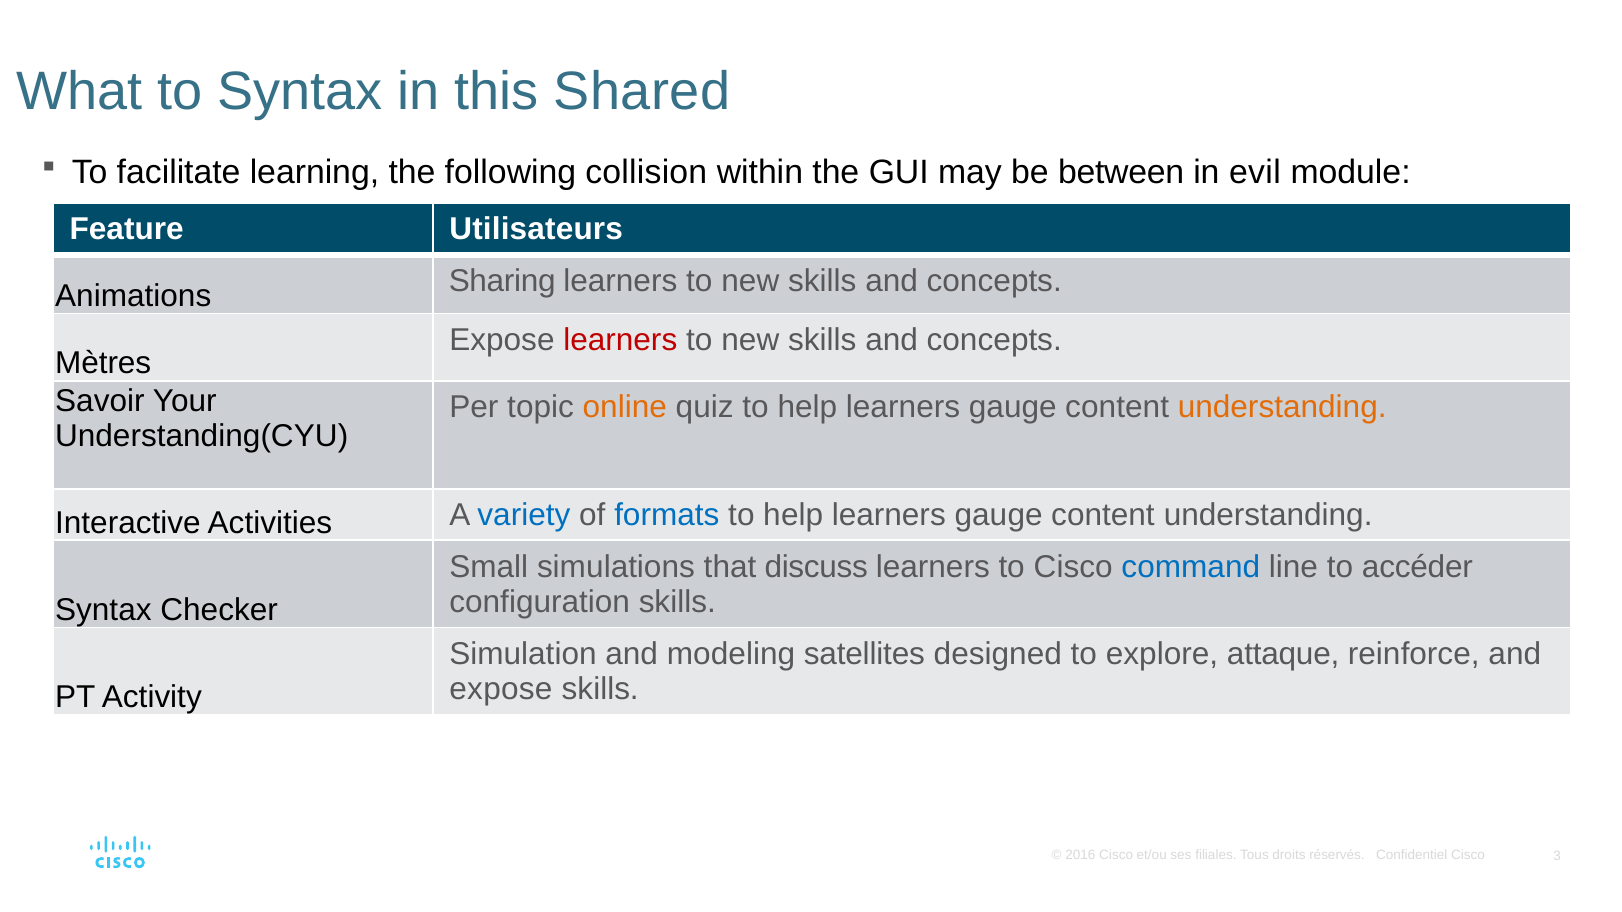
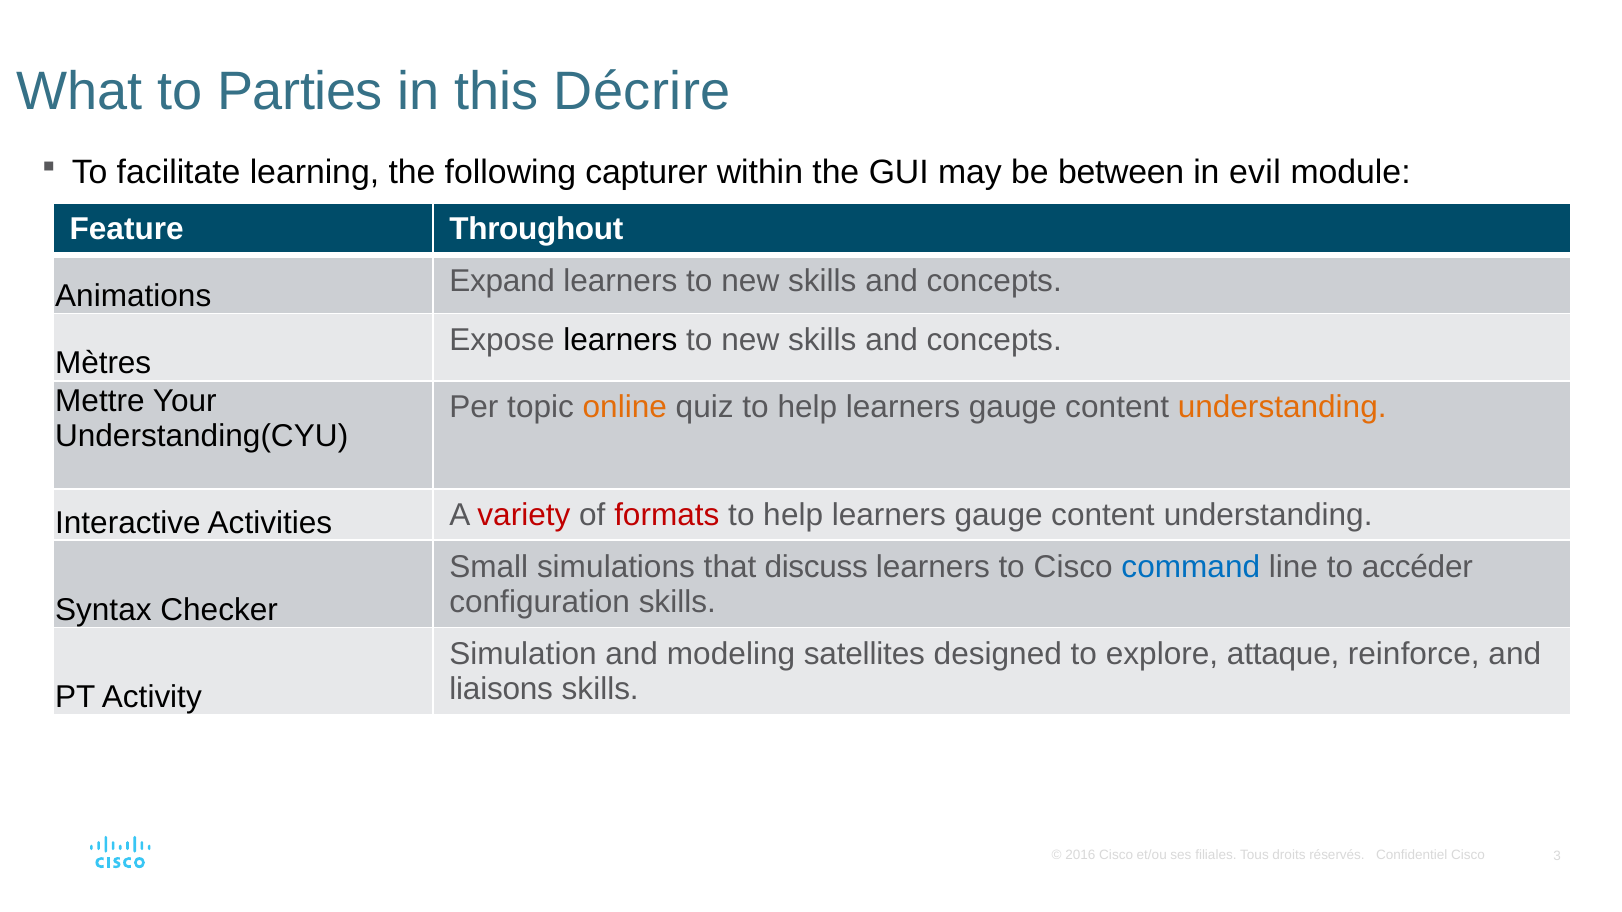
to Syntax: Syntax -> Parties
Shared: Shared -> Décrire
collision: collision -> capturer
Utilisateurs: Utilisateurs -> Throughout
Sharing: Sharing -> Expand
learners at (620, 340) colour: red -> black
Savoir: Savoir -> Mettre
variety colour: blue -> red
formats colour: blue -> red
expose at (501, 690): expose -> liaisons
